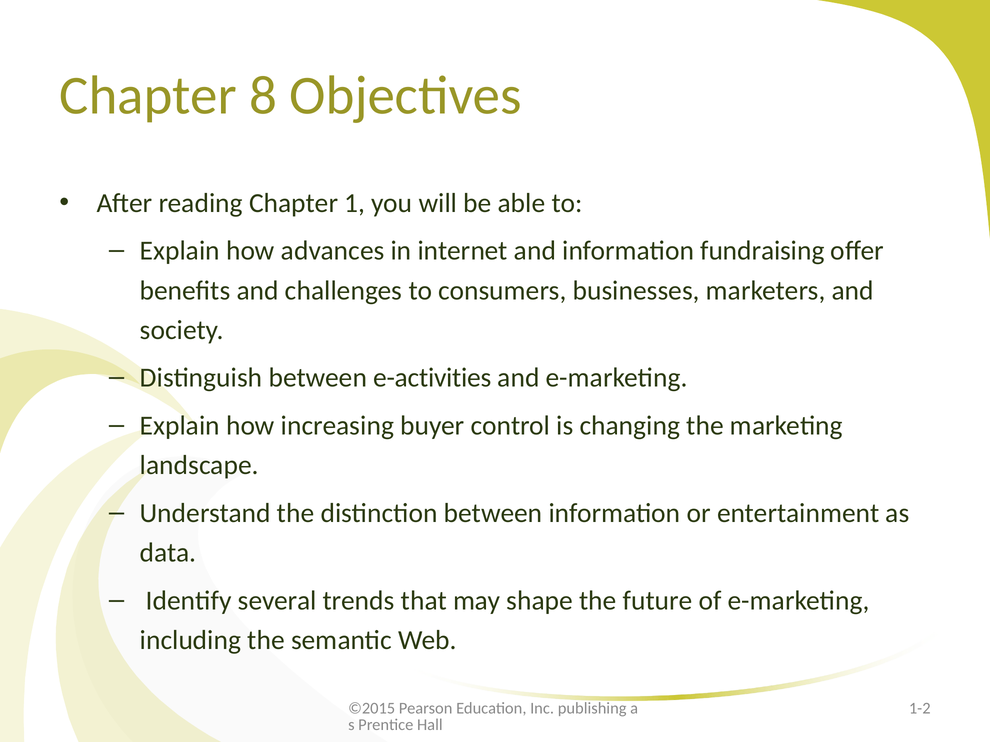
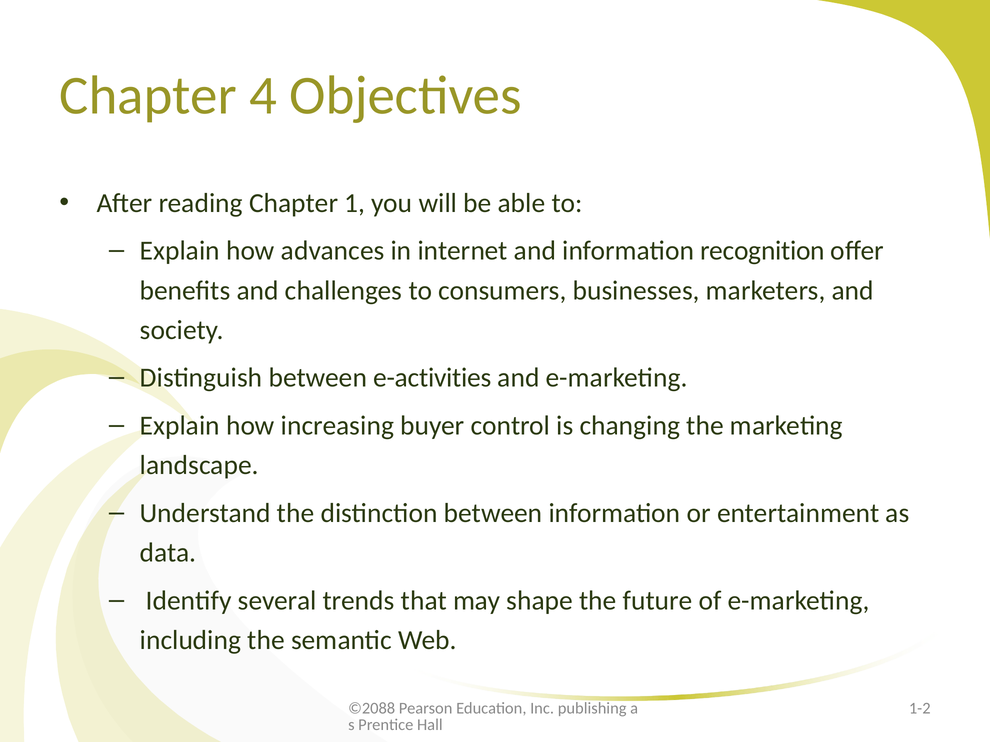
8: 8 -> 4
fundraising: fundraising -> recognition
©2015: ©2015 -> ©2088
